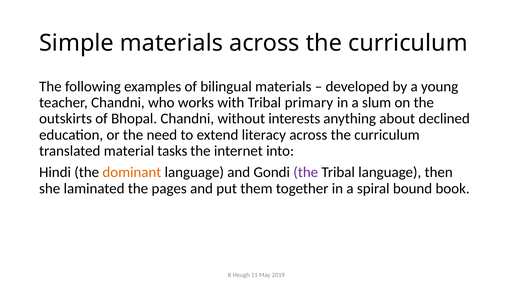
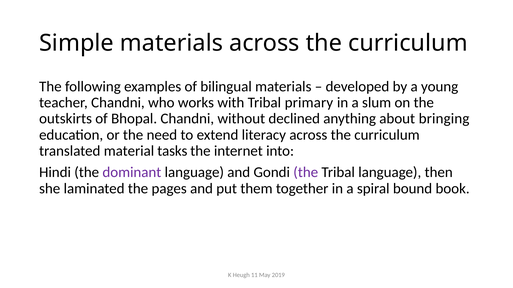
interests: interests -> declined
declined: declined -> bringing
dominant colour: orange -> purple
